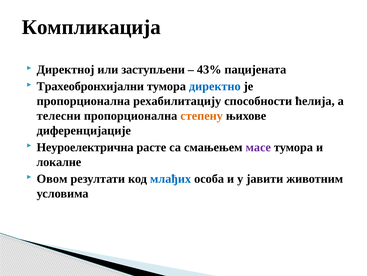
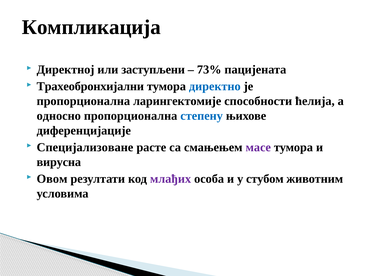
43%: 43% -> 73%
рехабилитацију: рехабилитацију -> ларингектомије
телесни: телесни -> односно
степену colour: orange -> blue
Неуроелектрична: Неуроелектрична -> Специјализоване
локалне: локалне -> вирусна
млађих colour: blue -> purple
јавити: јавити -> стубом
